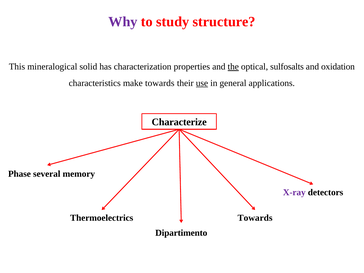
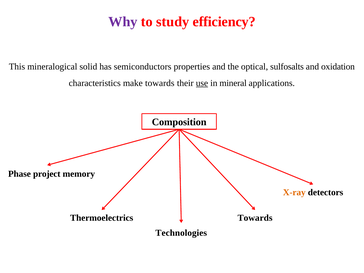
structure: structure -> efficiency
characterization: characterization -> semiconductors
the underline: present -> none
general: general -> mineral
Characterize: Characterize -> Composition
several: several -> project
X-ray colour: purple -> orange
Dipartimento: Dipartimento -> Technologies
